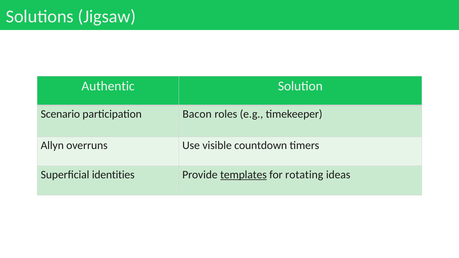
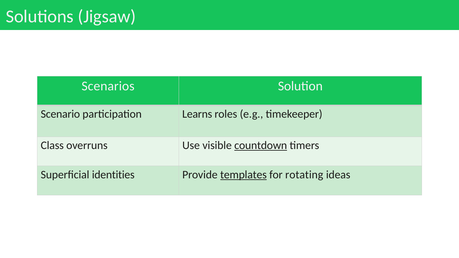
Authentic: Authentic -> Scenarios
Bacon: Bacon -> Learns
Allyn: Allyn -> Class
countdown underline: none -> present
